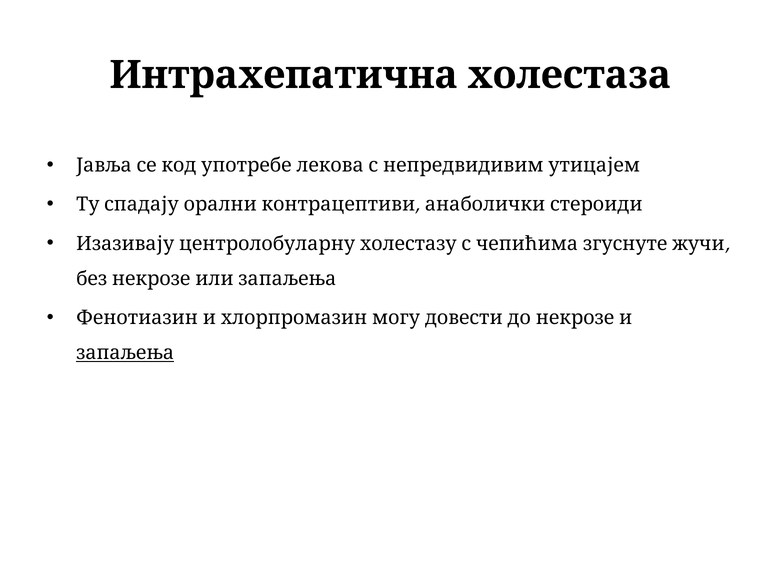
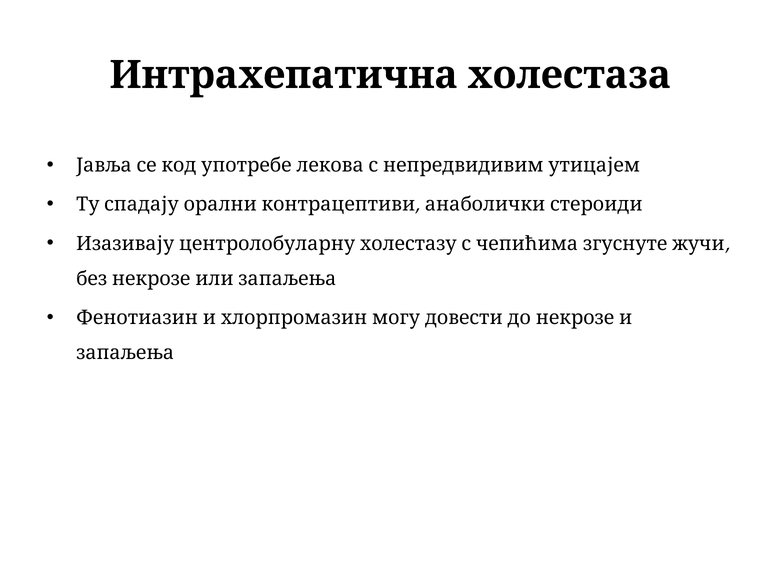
запаљења underline: present -> none
